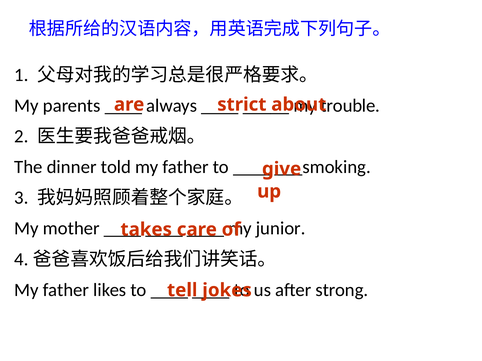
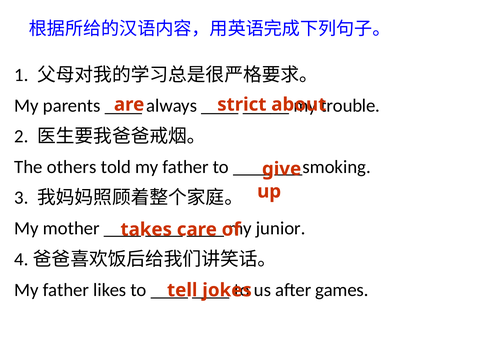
dinner: dinner -> others
strong: strong -> games
